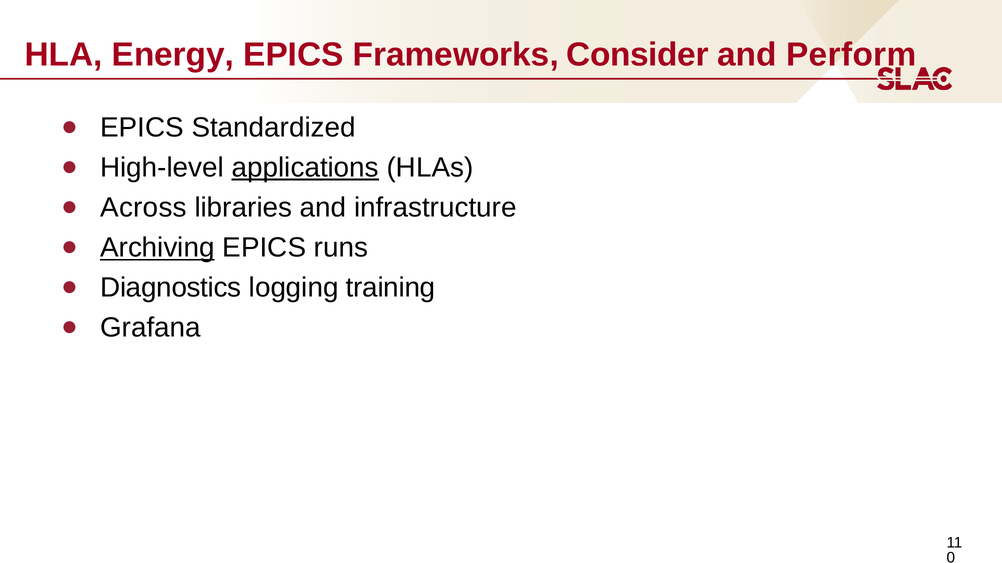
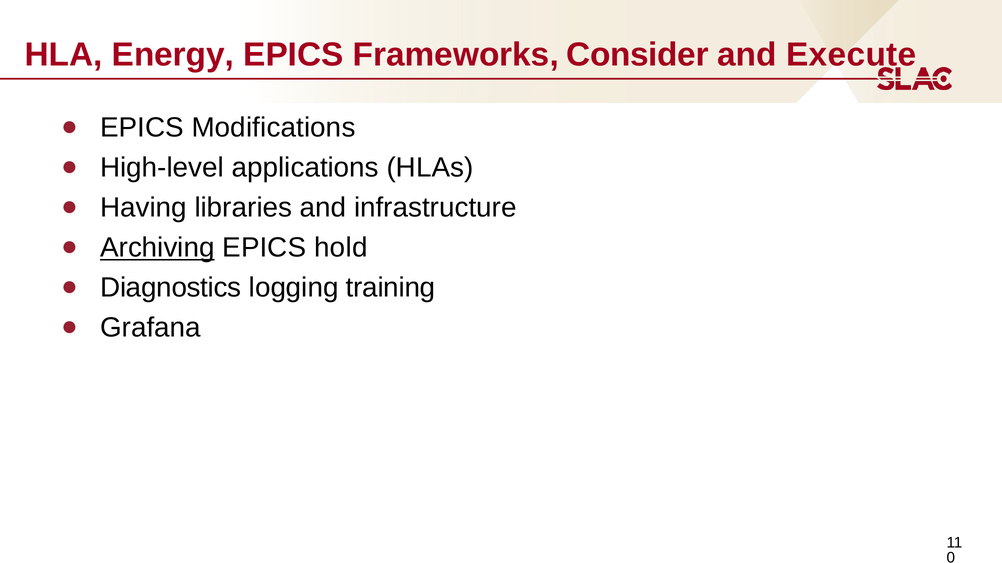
Perform: Perform -> Execute
Standardized: Standardized -> Modifications
applications underline: present -> none
Across: Across -> Having
runs: runs -> hold
